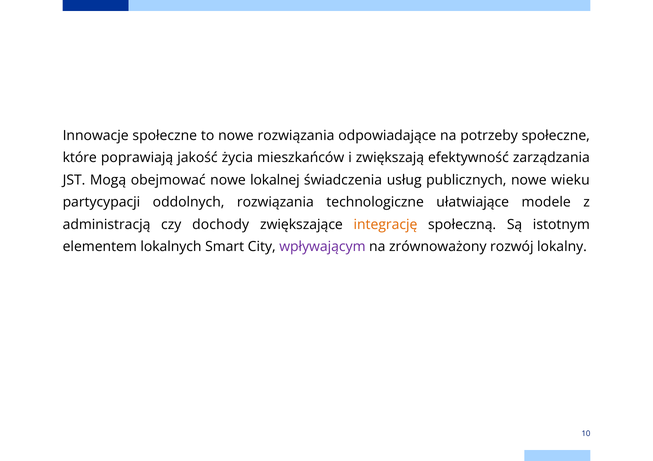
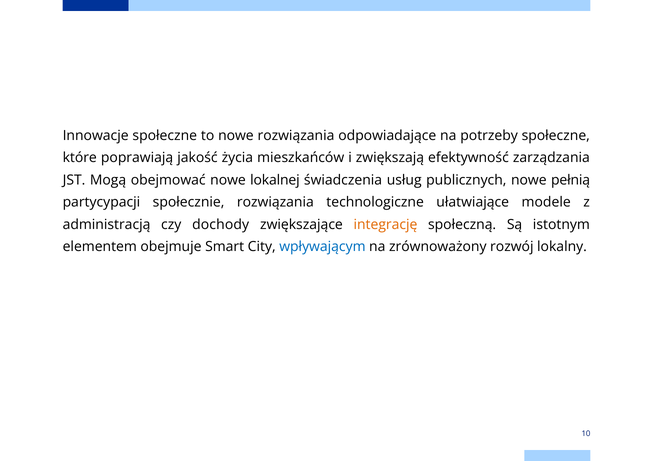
wieku: wieku -> pełnią
oddolnych: oddolnych -> społecznie
lokalnych: lokalnych -> obejmuje
wpływającym colour: purple -> blue
